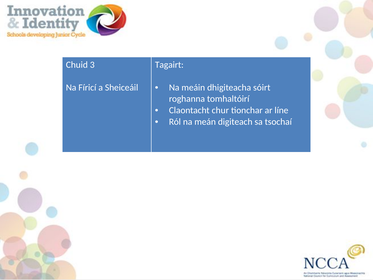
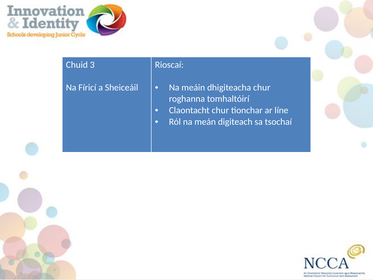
Tagairt: Tagairt -> Rioscaí
dhigiteacha sóirt: sóirt -> chur
